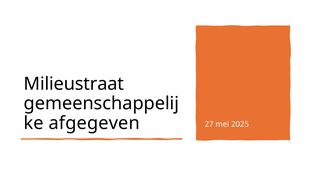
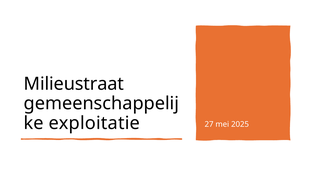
afgegeven: afgegeven -> exploitatie
